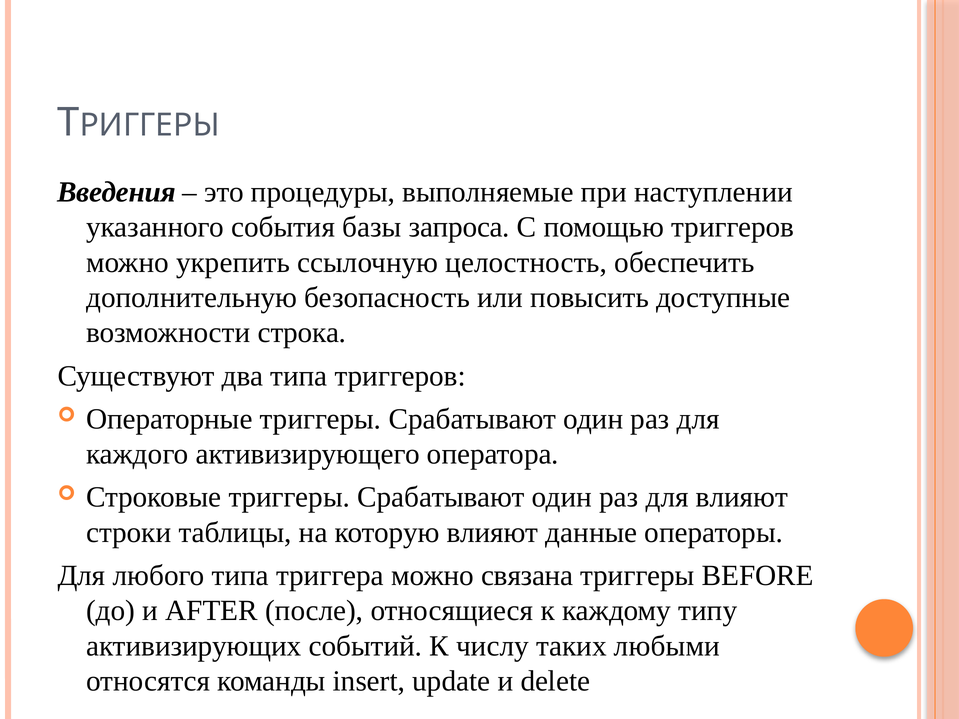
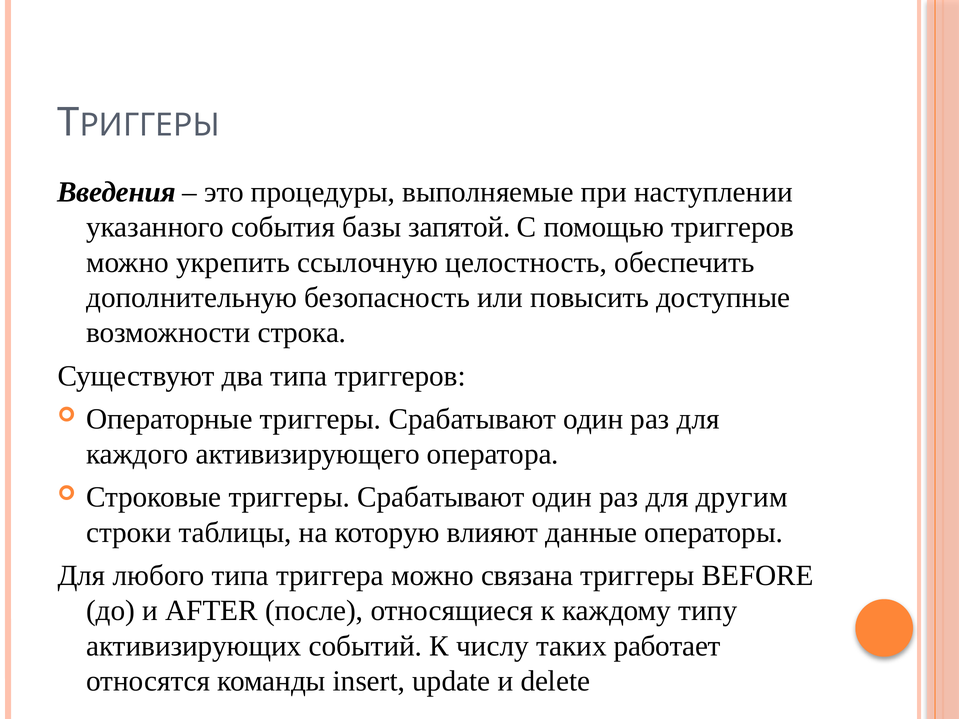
запроса: запроса -> запятой
для влияют: влияют -> другим
любыми: любыми -> работает
